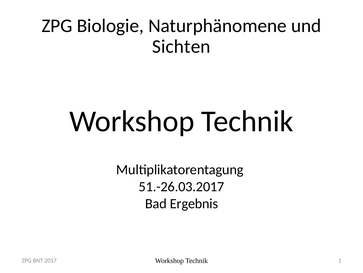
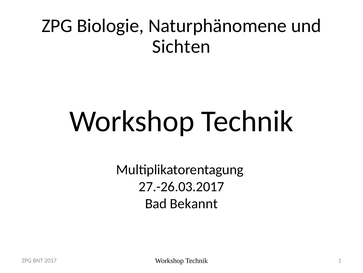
51.-26.03.2017: 51.-26.03.2017 -> 27.-26.03.2017
Ergebnis: Ergebnis -> Bekannt
